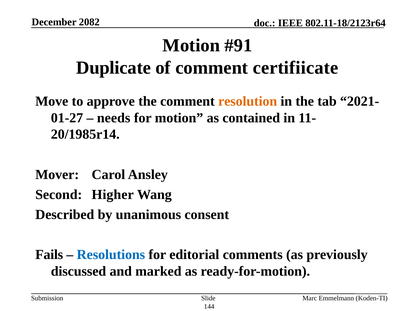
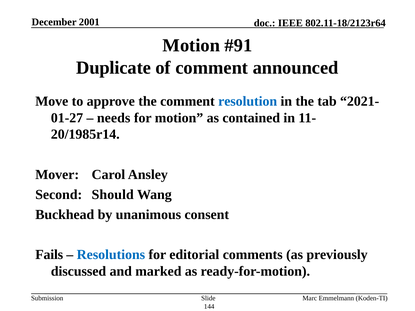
2082: 2082 -> 2001
certifiicate: certifiicate -> announced
resolution colour: orange -> blue
Higher: Higher -> Should
Described: Described -> Buckhead
